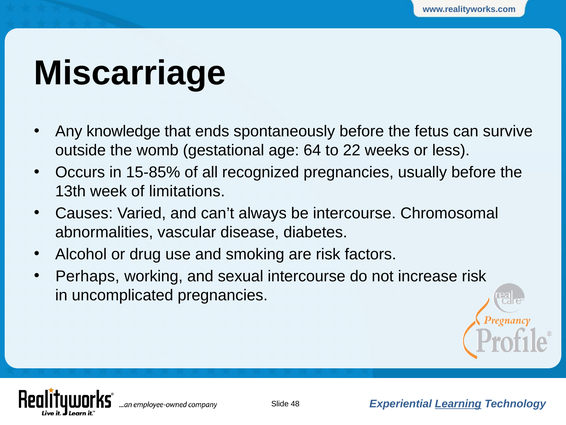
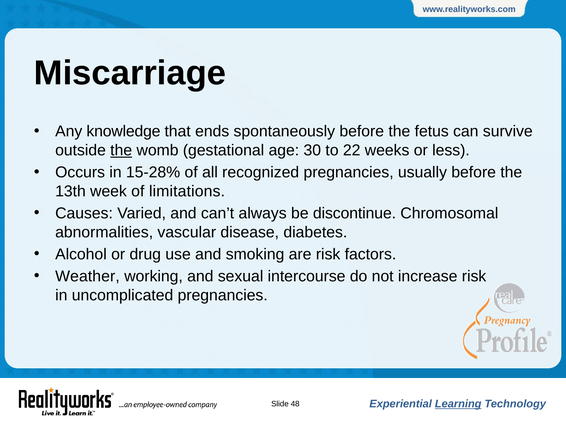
the at (121, 150) underline: none -> present
64: 64 -> 30
15-85%: 15-85% -> 15-28%
be intercourse: intercourse -> discontinue
Perhaps: Perhaps -> Weather
